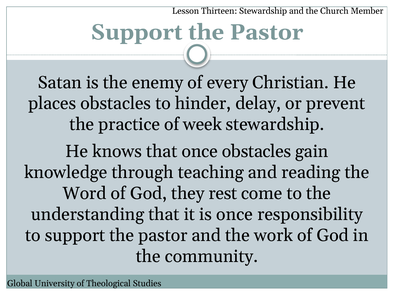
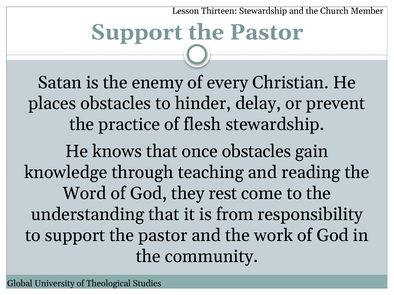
week: week -> flesh
is once: once -> from
